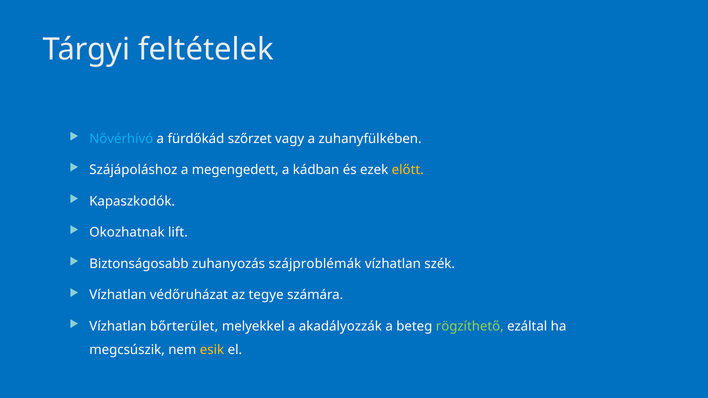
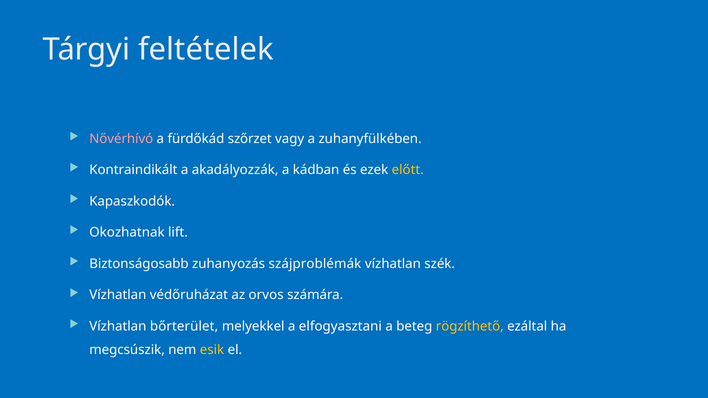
Nővérhívó colour: light blue -> pink
Szájápoláshoz: Szájápoláshoz -> Kontraindikált
megengedett: megengedett -> akadályozzák
tegye: tegye -> orvos
akadályozzák: akadályozzák -> elfogyasztani
rögzíthető colour: light green -> yellow
